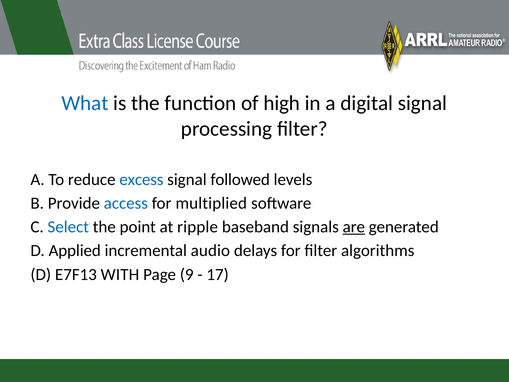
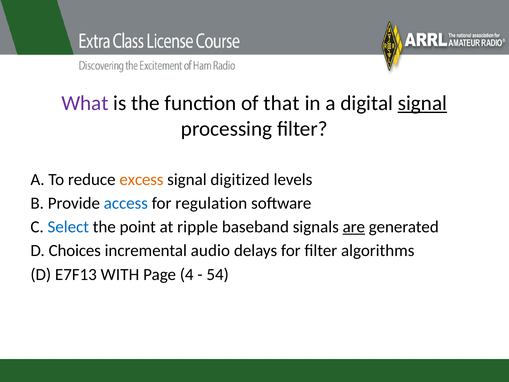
What colour: blue -> purple
high: high -> that
signal at (422, 103) underline: none -> present
excess colour: blue -> orange
followed: followed -> digitized
multiplied: multiplied -> regulation
Applied: Applied -> Choices
9: 9 -> 4
17: 17 -> 54
